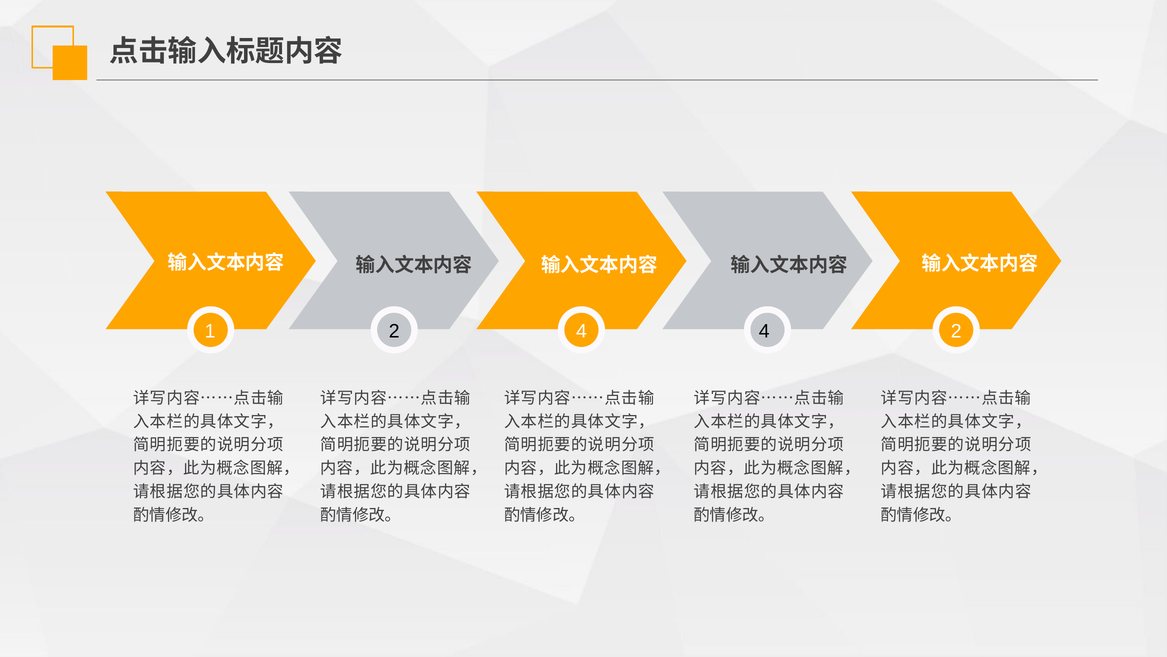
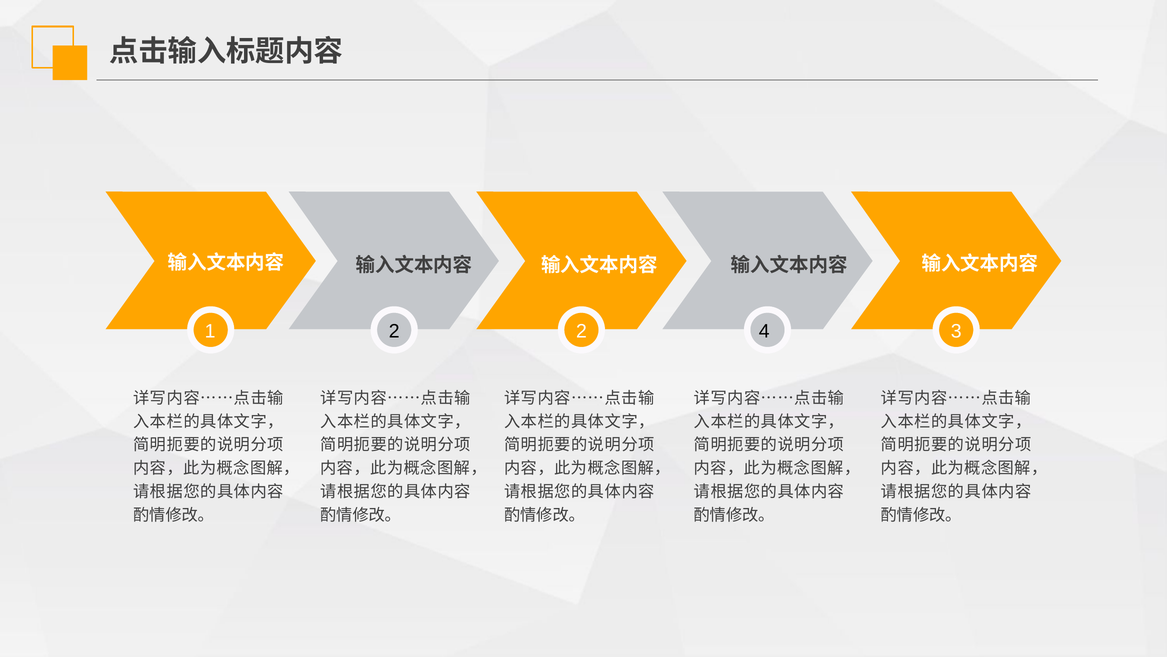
2 4: 4 -> 2
4 2: 2 -> 3
